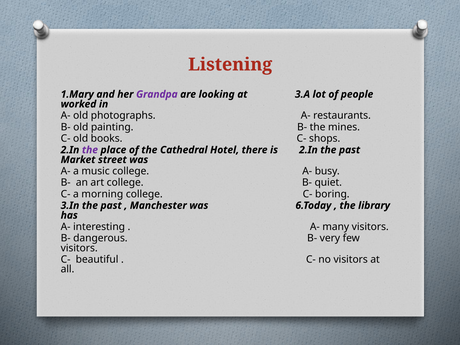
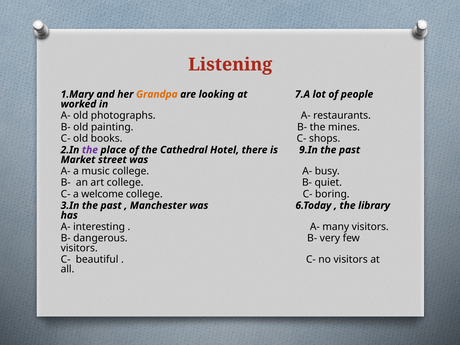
Grandpa colour: purple -> orange
3.A: 3.A -> 7.A
is 2.In: 2.In -> 9.In
morning: morning -> welcome
